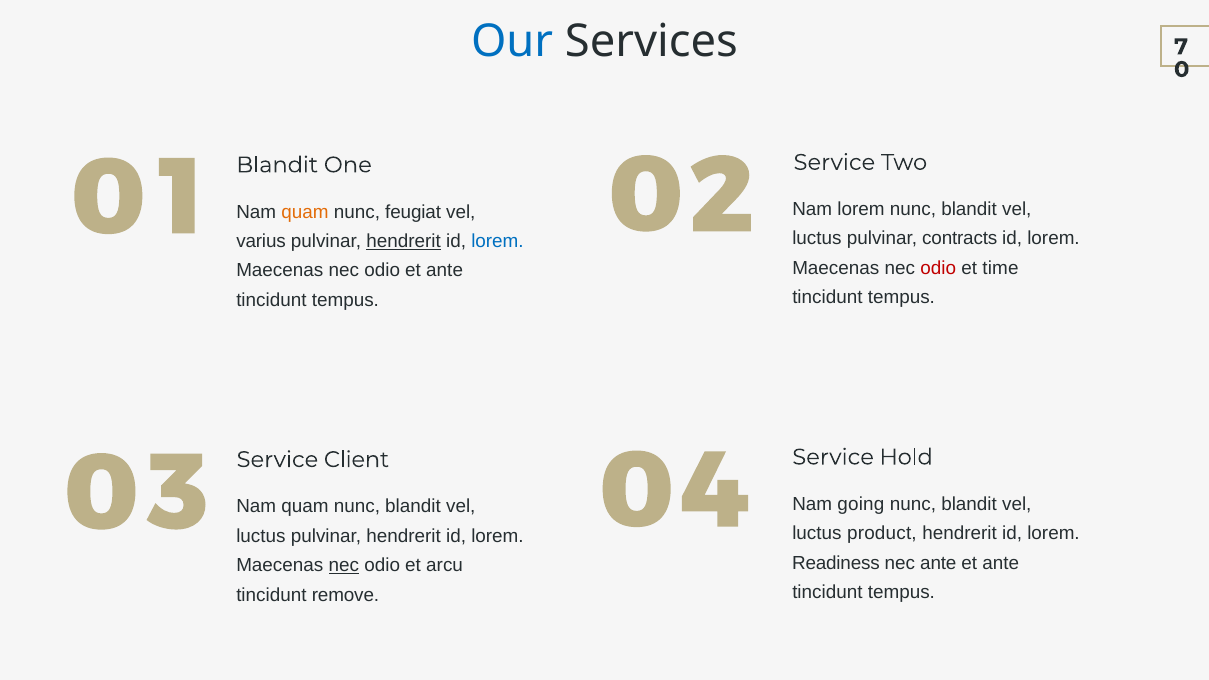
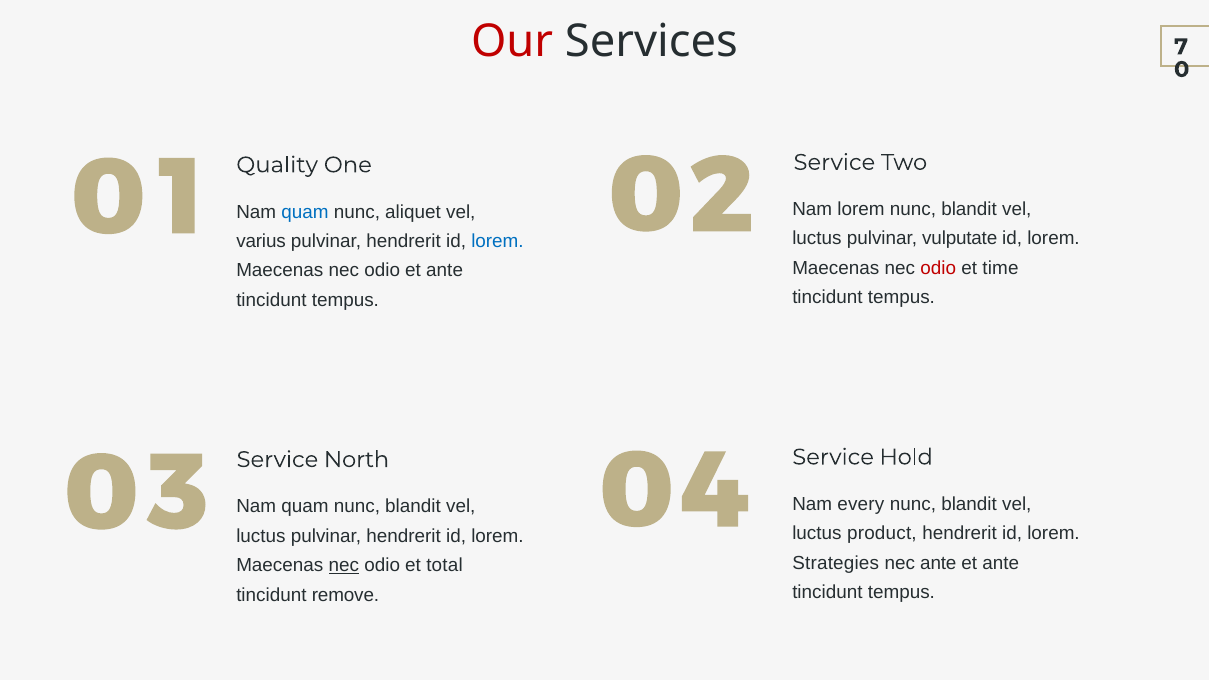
Our colour: blue -> red
Blandit at (277, 165): Blandit -> Quality
quam at (305, 212) colour: orange -> blue
feugiat: feugiat -> aliquet
contracts: contracts -> vulputate
hendrerit at (404, 241) underline: present -> none
Client: Client -> North
going: going -> every
Readiness: Readiness -> Strategies
arcu: arcu -> total
